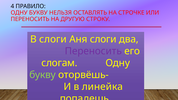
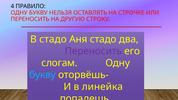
В слоги: слоги -> стадо
Аня слоги: слоги -> стадо
букву at (43, 75) colour: light green -> light blue
